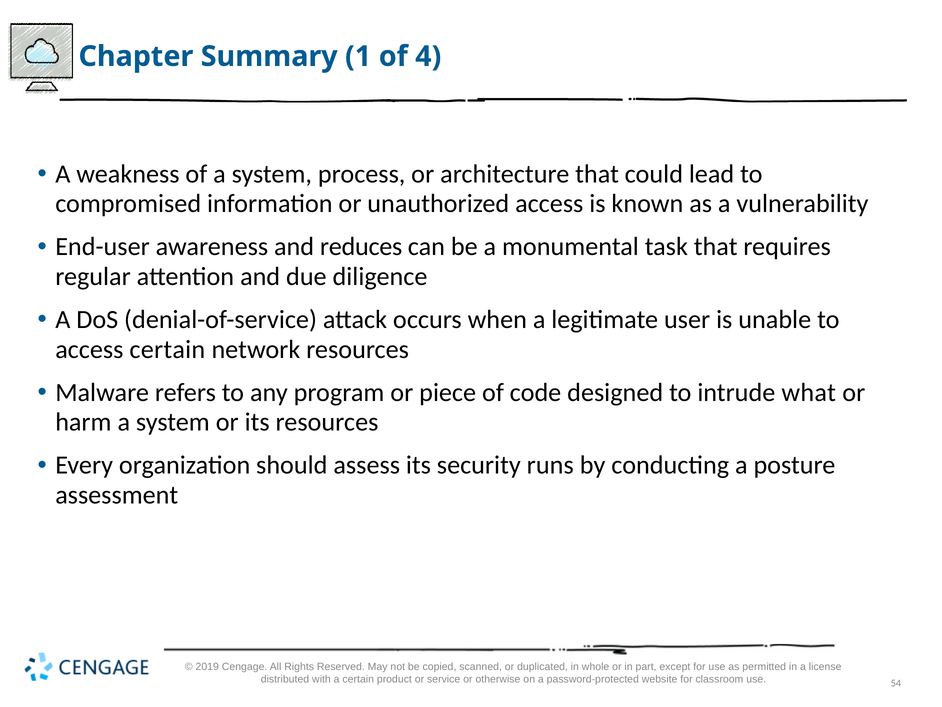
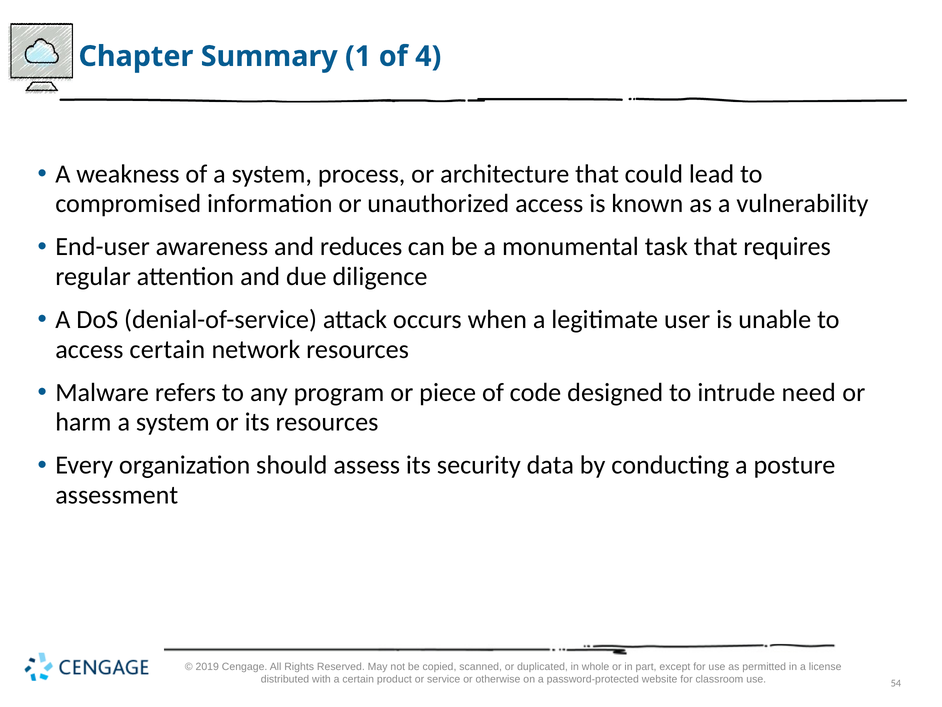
what: what -> need
runs: runs -> data
